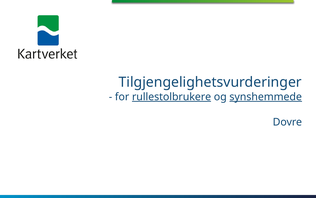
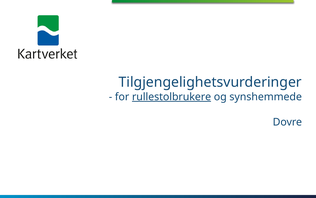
synshemmede underline: present -> none
